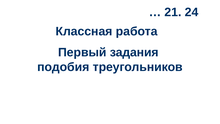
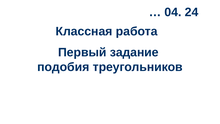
21: 21 -> 04
задания: задания -> задание
